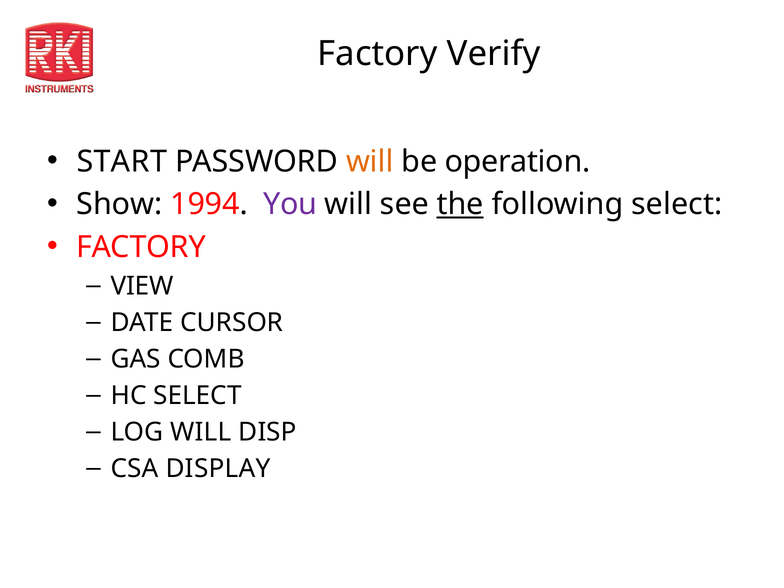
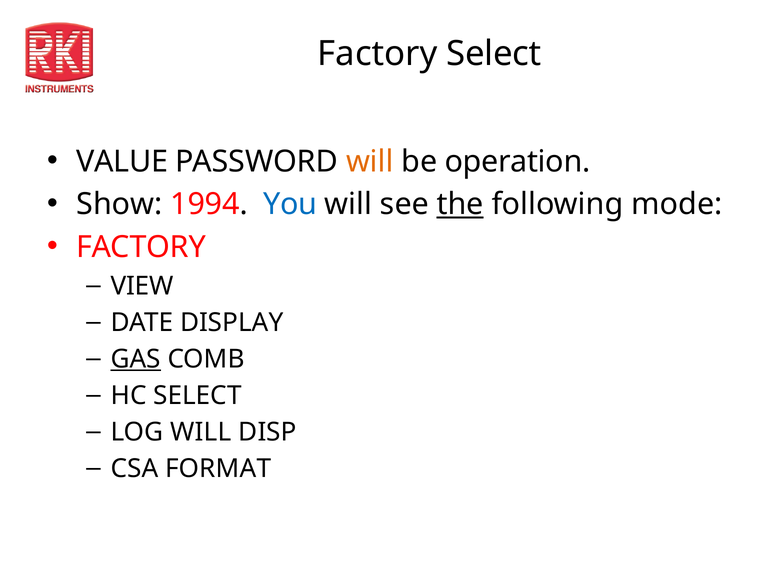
Factory Verify: Verify -> Select
START: START -> VALUE
You colour: purple -> blue
following select: select -> mode
CURSOR: CURSOR -> DISPLAY
GAS underline: none -> present
DISPLAY: DISPLAY -> FORMAT
